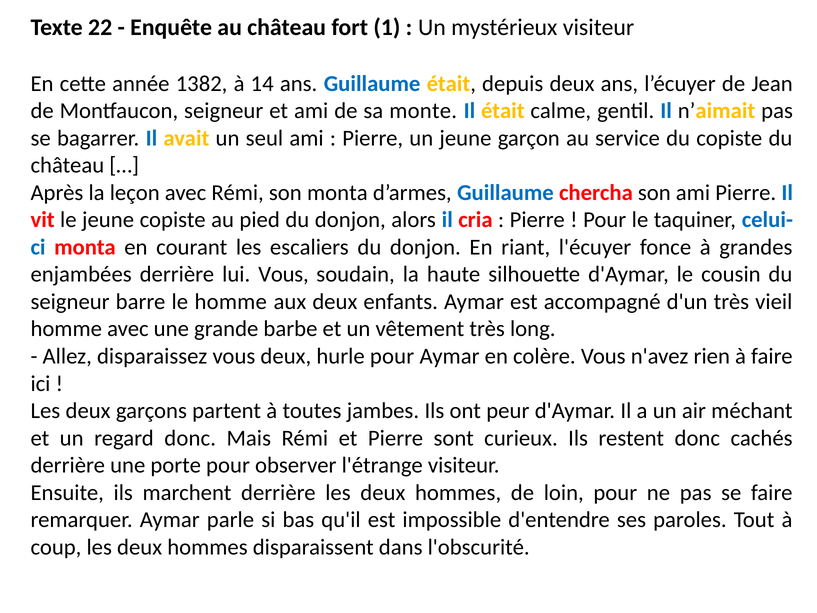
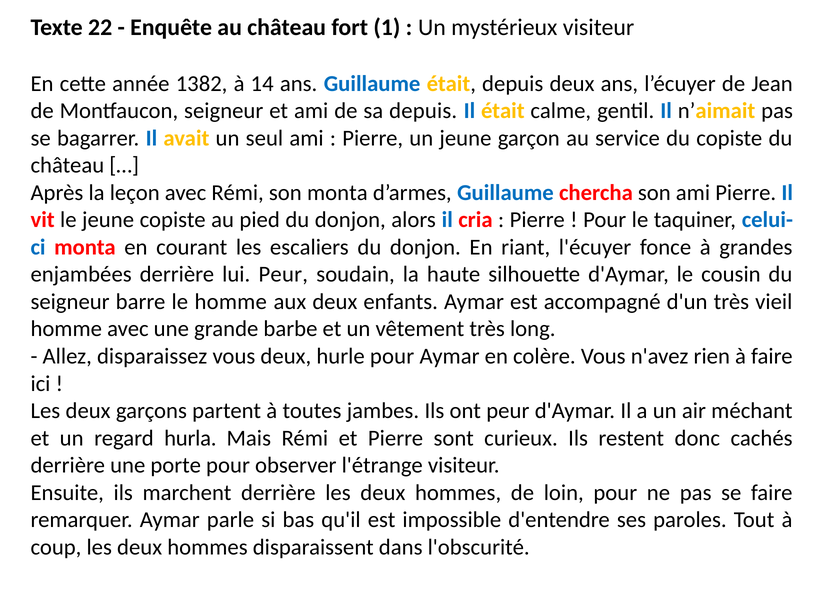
sa monte: monte -> depuis
lui Vous: Vous -> Peur
regard donc: donc -> hurla
